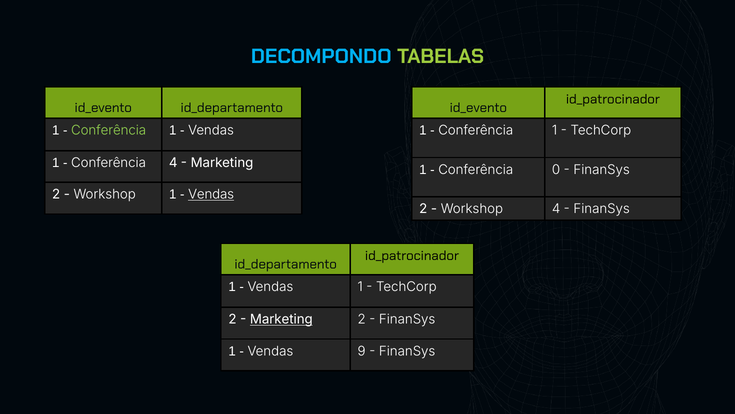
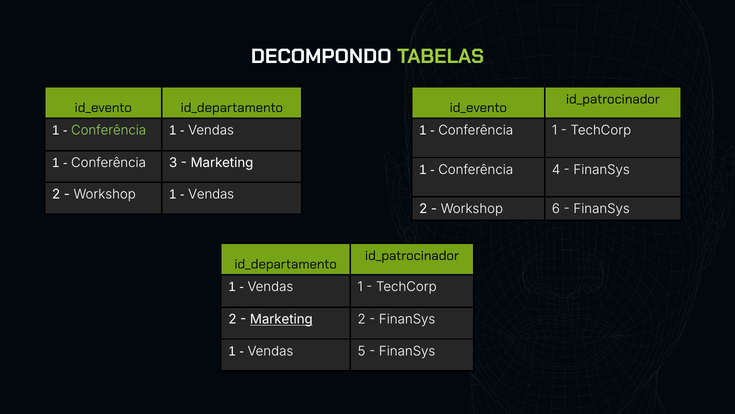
DECOMPONDO colour: light blue -> white
Conferência 4: 4 -> 3
0: 0 -> 4
Vendas at (211, 194) underline: present -> none
Workshop 4: 4 -> 6
9: 9 -> 5
